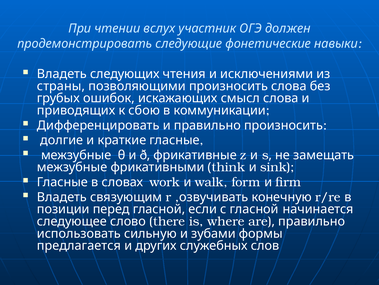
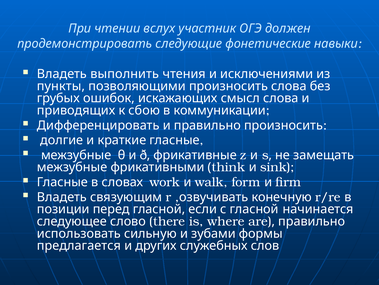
следующих: следующих -> выполнить
страны: страны -> пункты
